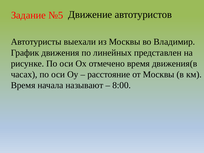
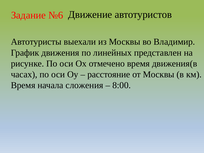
№5: №5 -> №6
называют: называют -> сложения
